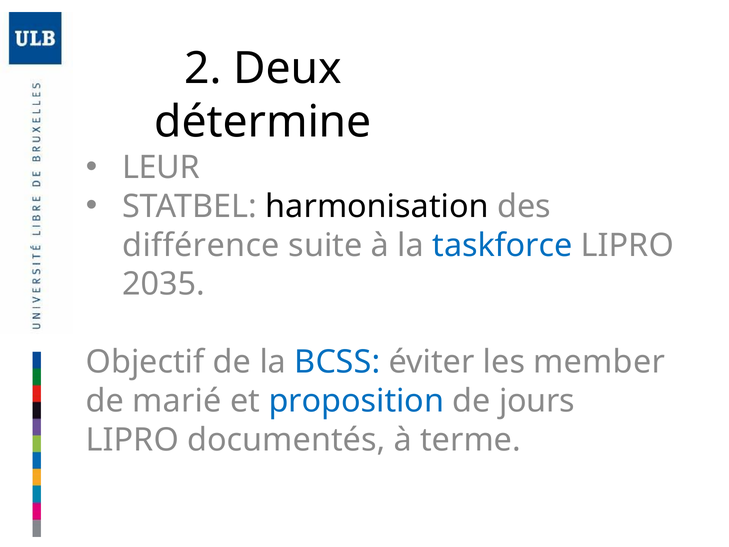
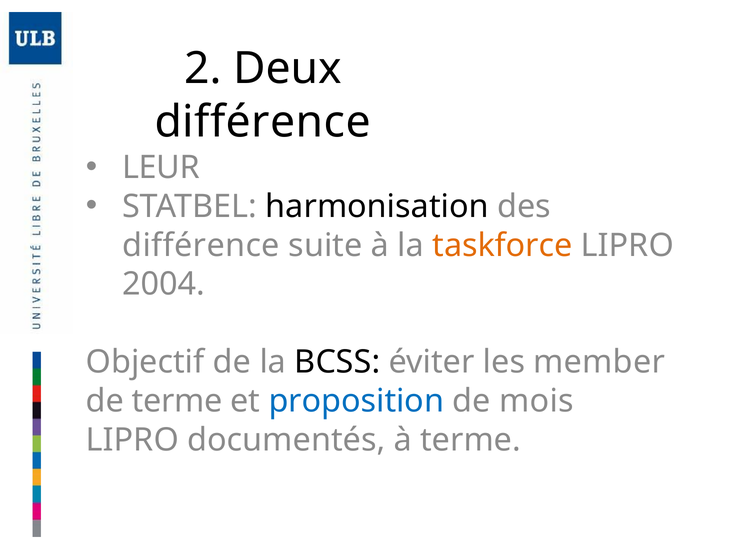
détermine at (263, 122): détermine -> différence
taskforce colour: blue -> orange
2035: 2035 -> 2004
BCSS colour: blue -> black
de marié: marié -> terme
jours: jours -> mois
